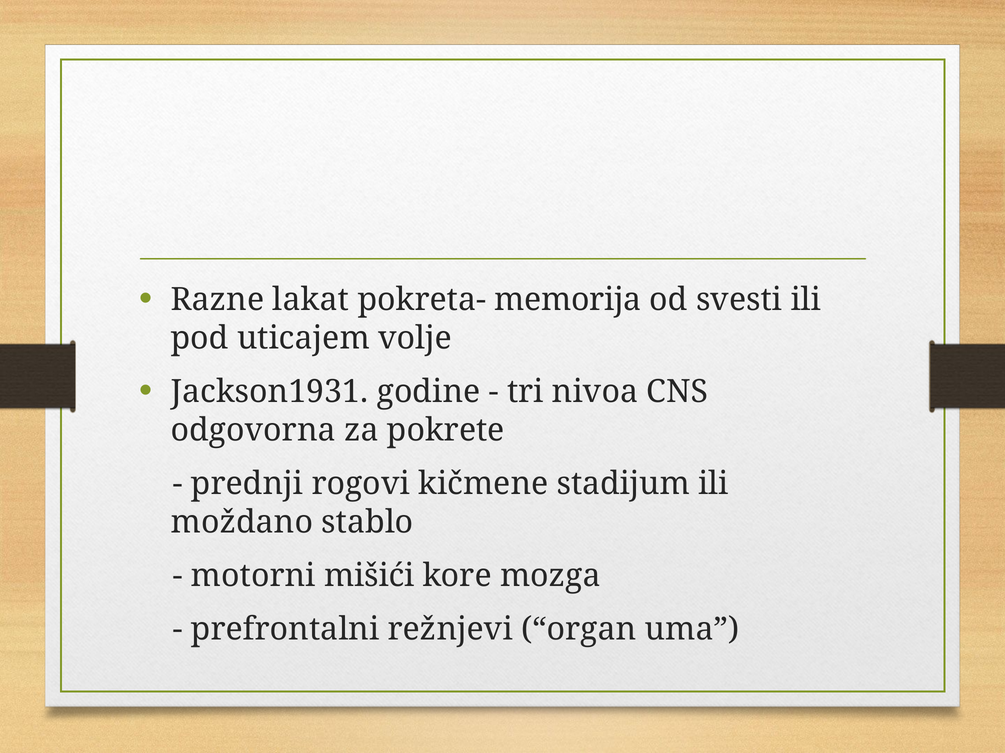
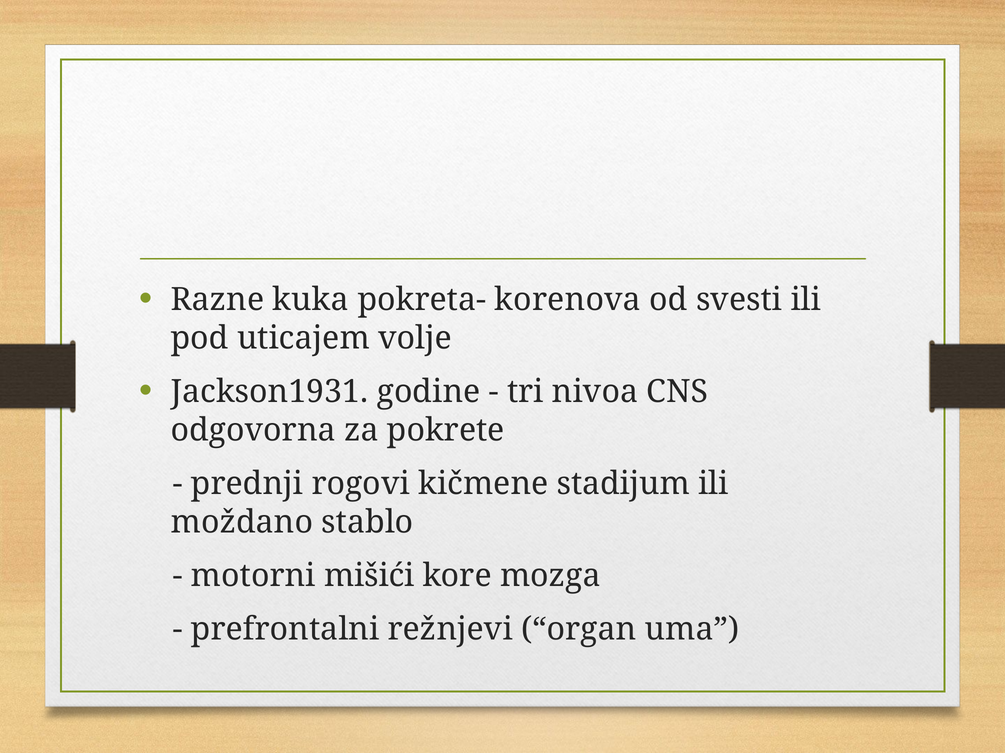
lakat: lakat -> kuka
memorija: memorija -> korenova
